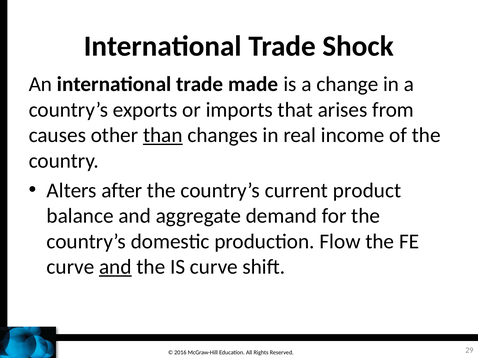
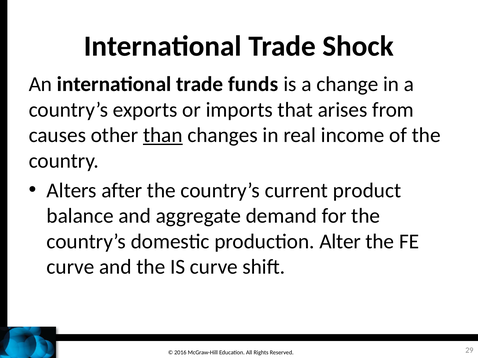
made: made -> funds
Flow: Flow -> Alter
and at (115, 267) underline: present -> none
